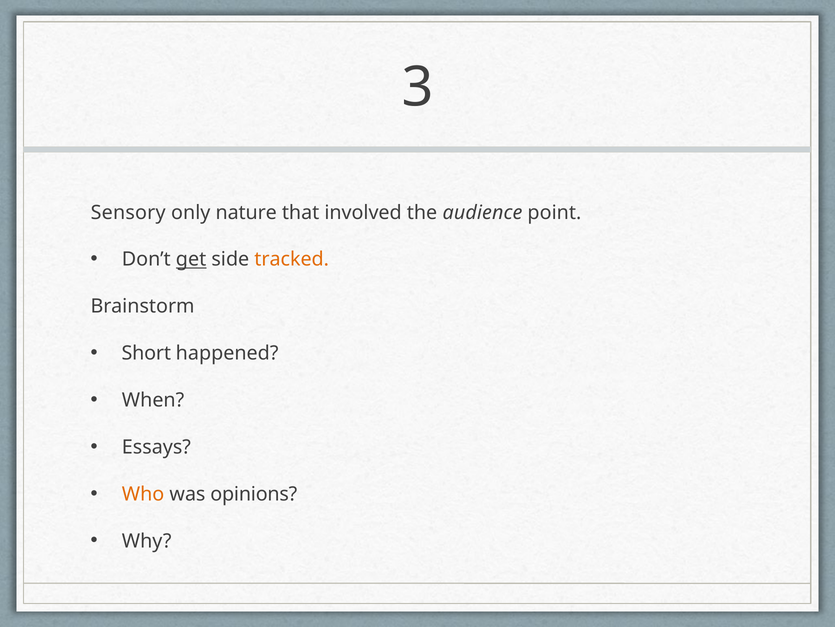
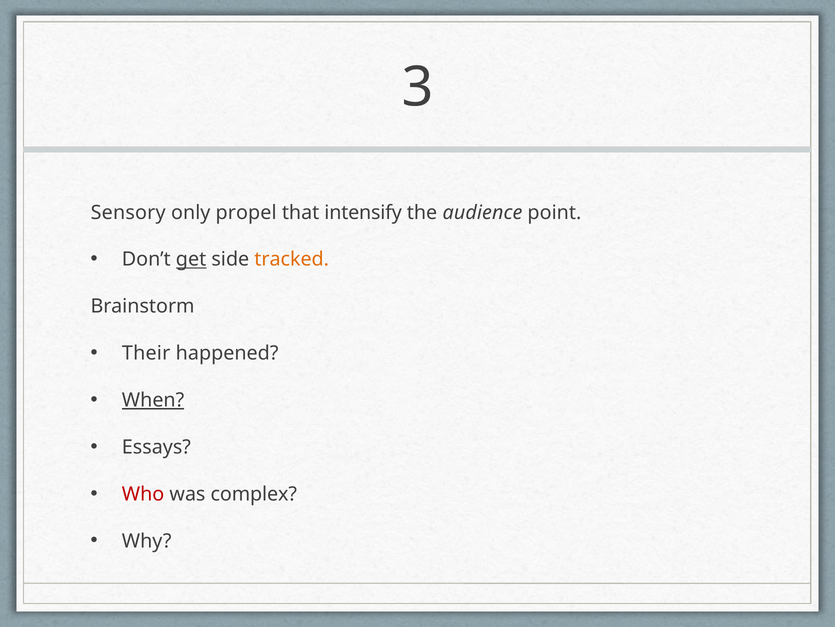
nature: nature -> propel
involved: involved -> intensify
Short: Short -> Their
When underline: none -> present
Who colour: orange -> red
opinions: opinions -> complex
